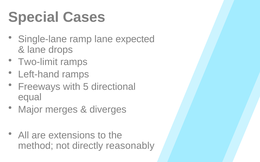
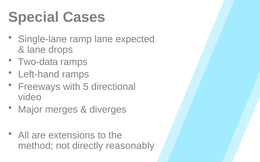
Two-limit: Two-limit -> Two-data
equal: equal -> video
